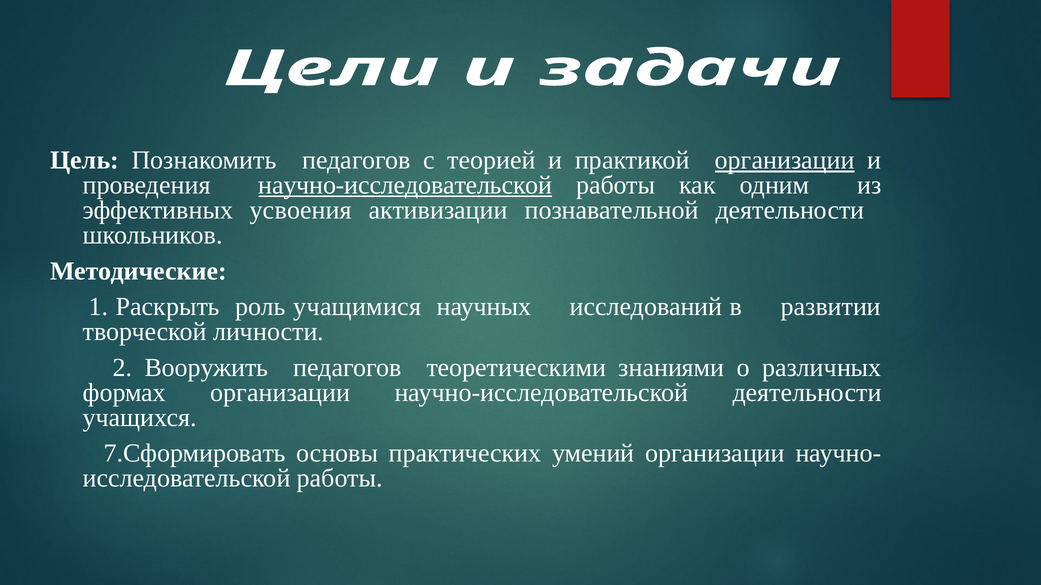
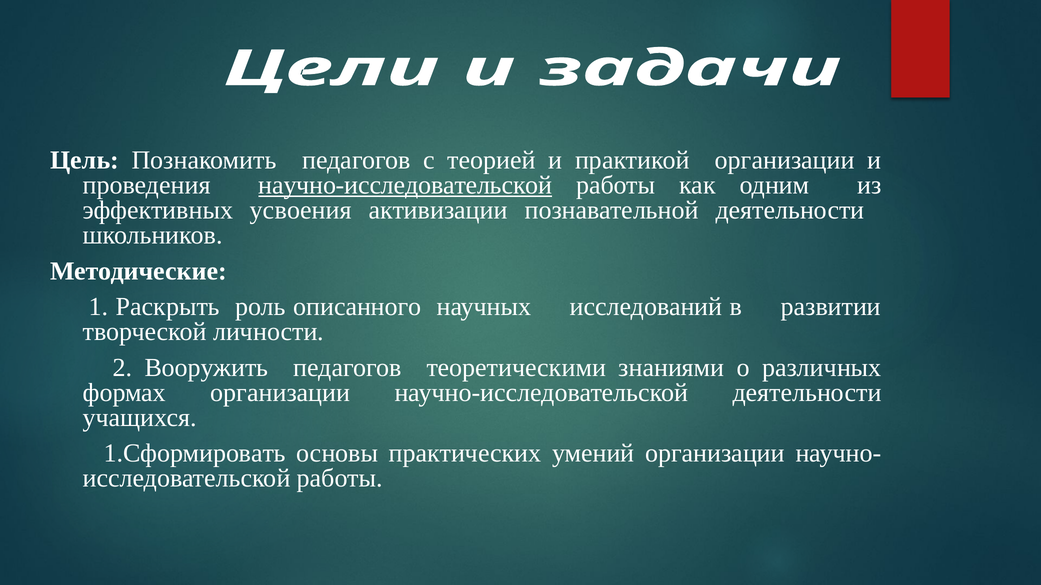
организации at (785, 160) underline: present -> none
учащимися: учащимися -> описанного
7.Сформировать: 7.Сформировать -> 1.Сформировать
